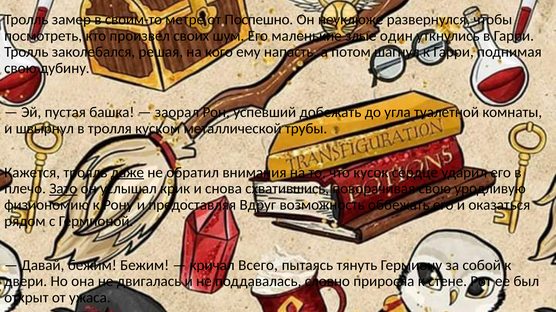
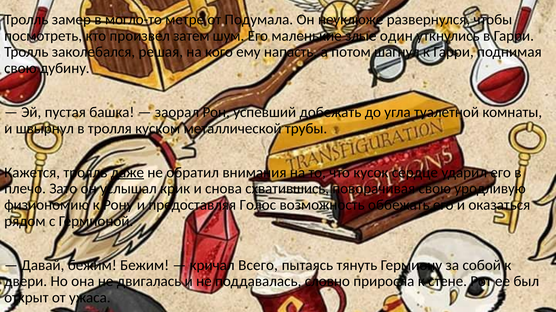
своим-то: своим-то -> могло-то
Поспешно: Поспешно -> Подумала
своих: своих -> затем
Зато underline: present -> none
Вдруг: Вдруг -> Голос
